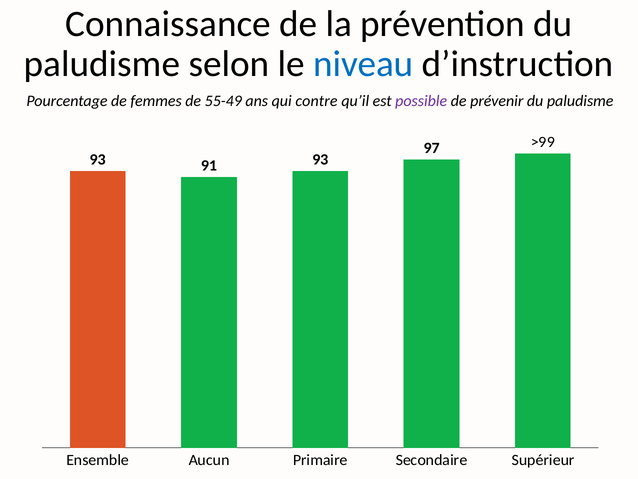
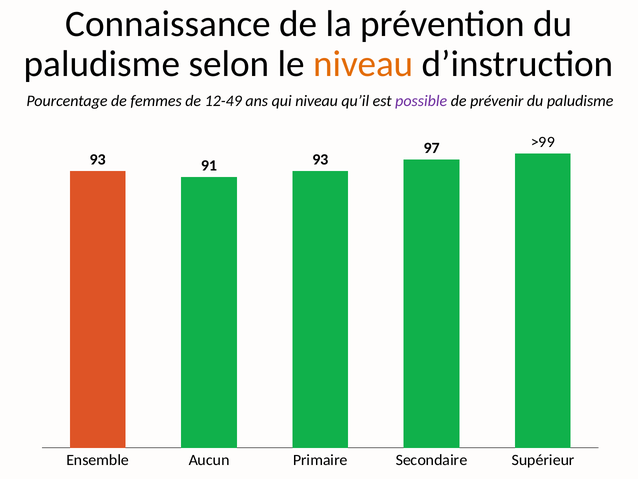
niveau at (363, 64) colour: blue -> orange
55-49: 55-49 -> 12-49
qui contre: contre -> niveau
